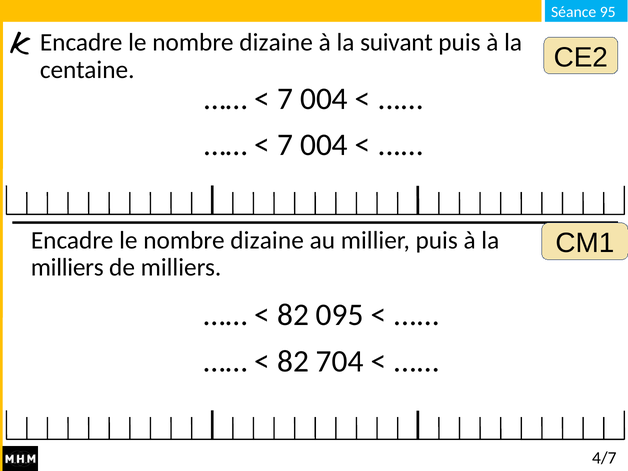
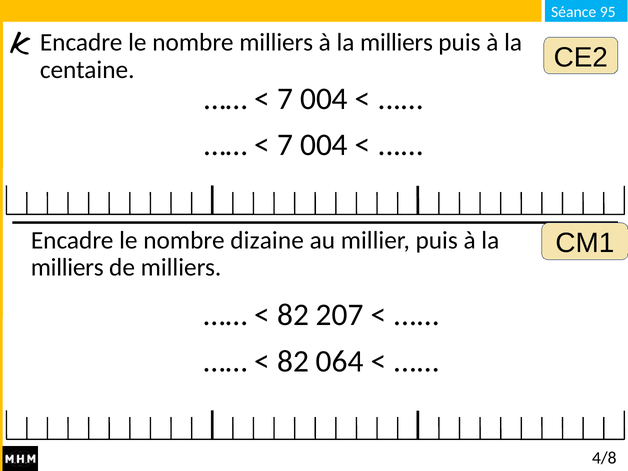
dizaine at (276, 43): dizaine -> milliers
suivant at (396, 43): suivant -> milliers
095: 095 -> 207
704: 704 -> 064
4/7: 4/7 -> 4/8
